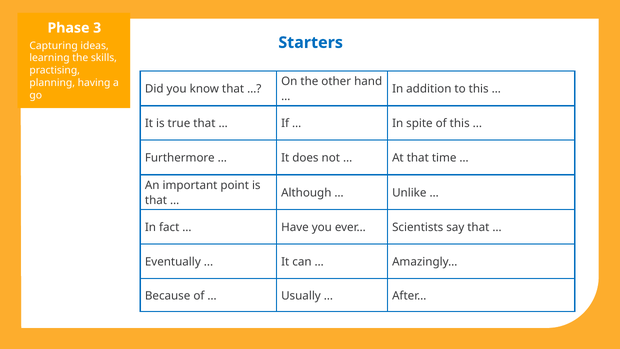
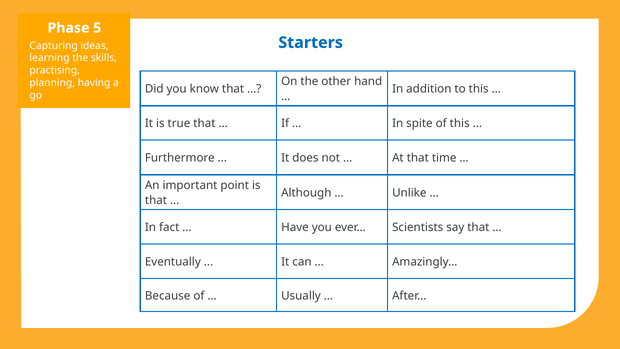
3: 3 -> 5
